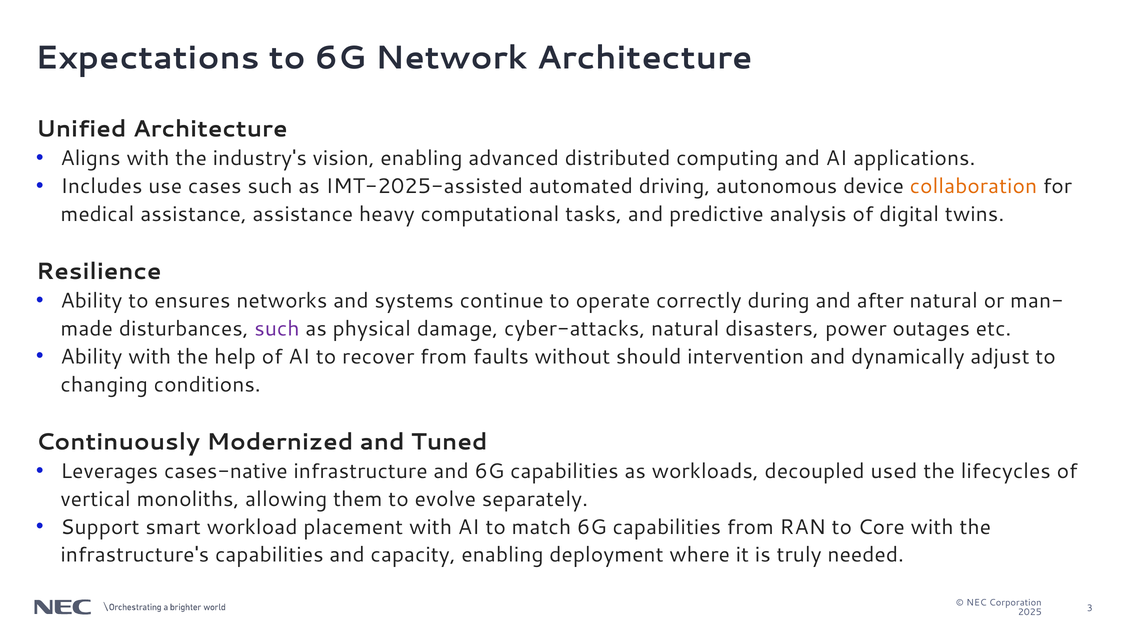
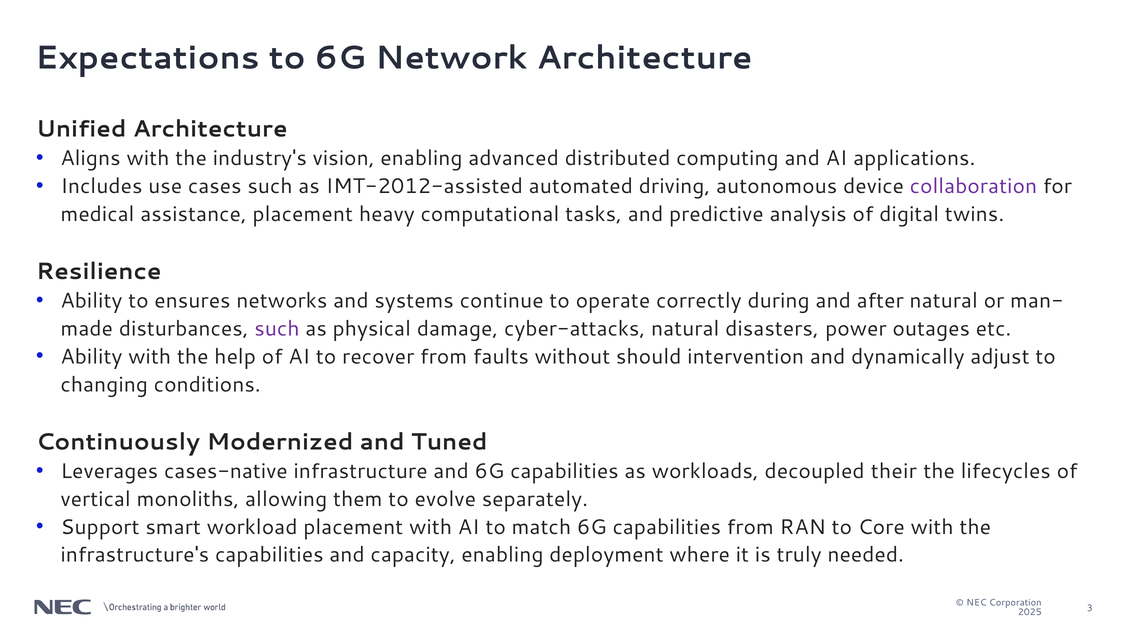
IMT-2025-assisted: IMT-2025-assisted -> IMT-2012-assisted
collaboration colour: orange -> purple
assistance assistance: assistance -> placement
used: used -> their
